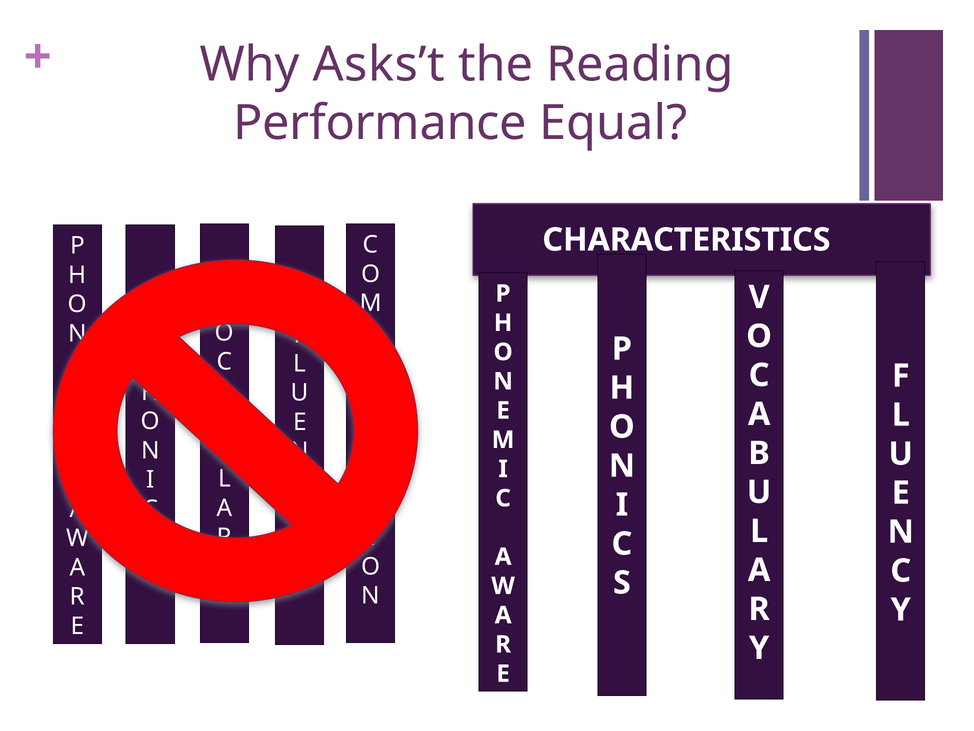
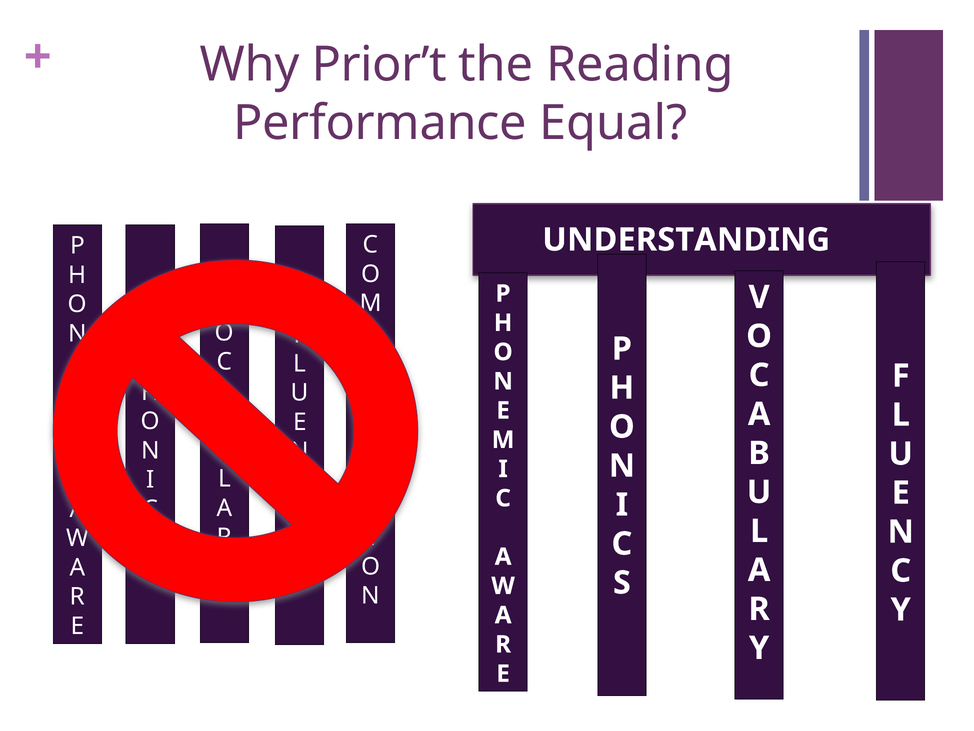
Asks’t: Asks’t -> Prior’t
CHARACTERISTICS: CHARACTERISTICS -> UNDERSTANDING
